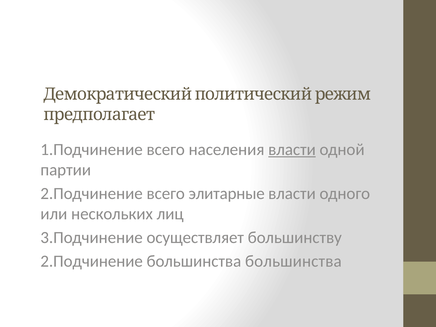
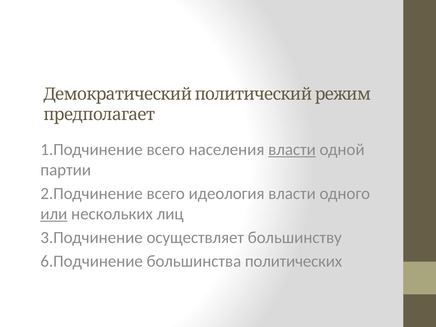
элитарные: элитарные -> идеология
или underline: none -> present
2.Подчинение at (92, 261): 2.Подчинение -> 6.Подчинение
большинства большинства: большинства -> политических
